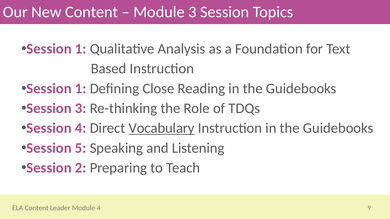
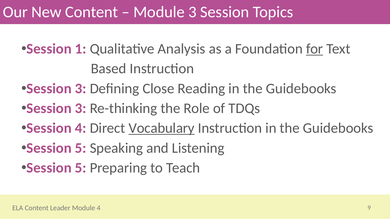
for underline: none -> present
1 at (81, 89): 1 -> 3
2 at (81, 168): 2 -> 5
